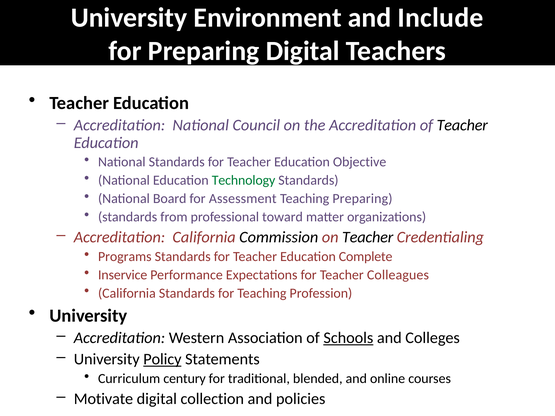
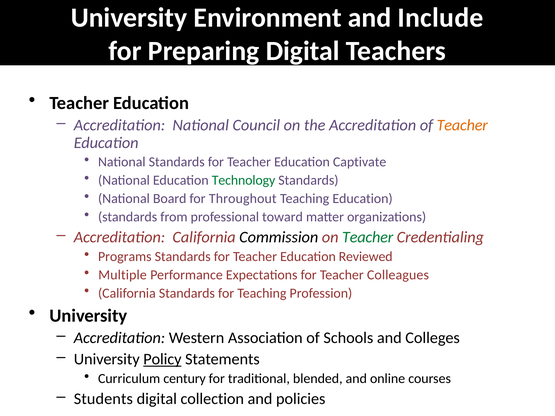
Teacher at (462, 125) colour: black -> orange
Objective: Objective -> Captivate
Assessment: Assessment -> Throughout
Teaching Preparing: Preparing -> Education
Teacher at (368, 237) colour: black -> green
Complete: Complete -> Reviewed
Inservice: Inservice -> Multiple
Schools underline: present -> none
Motivate: Motivate -> Students
